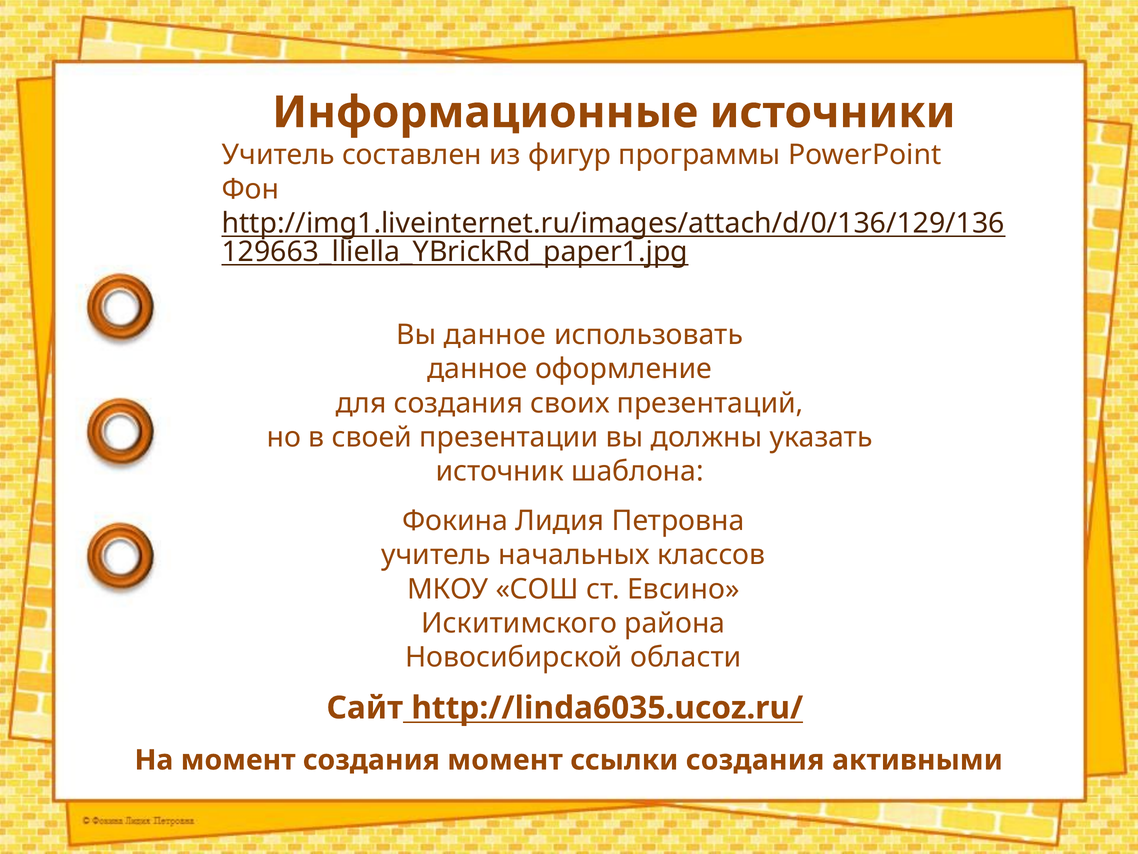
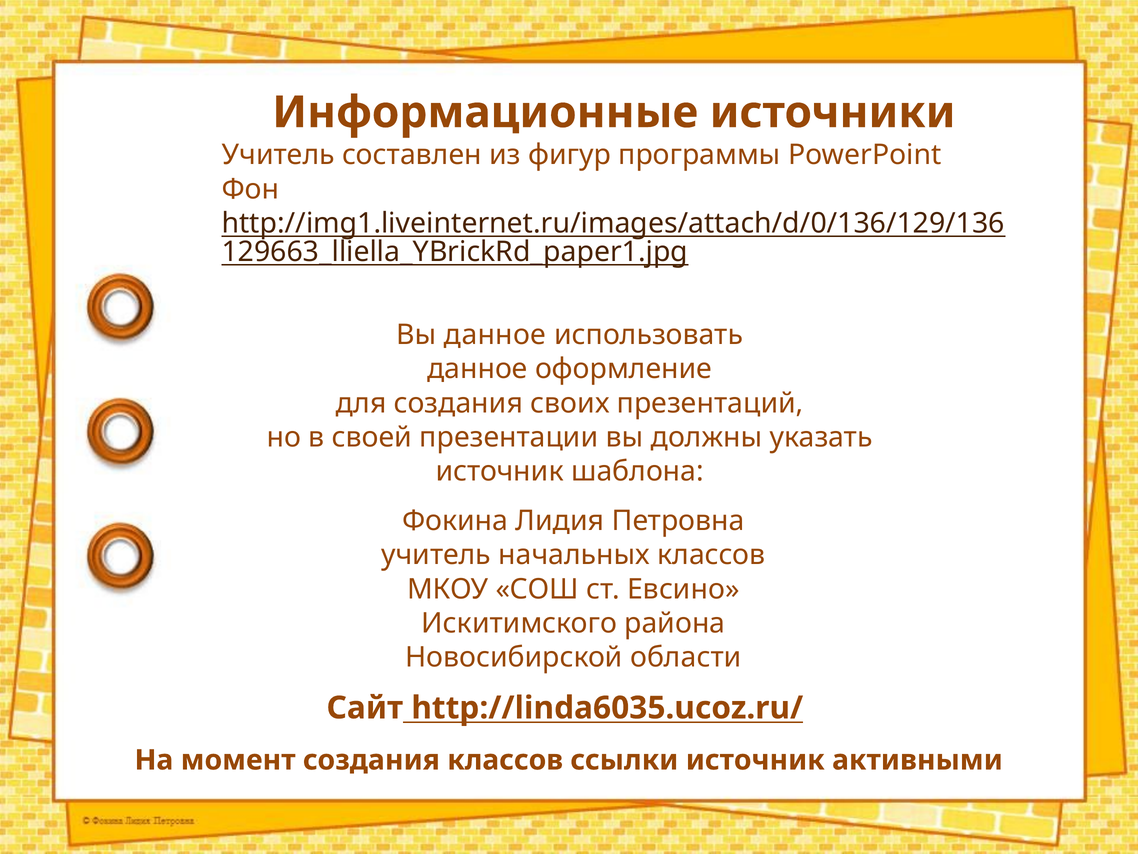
создания момент: момент -> классов
ссылки создания: создания -> источник
